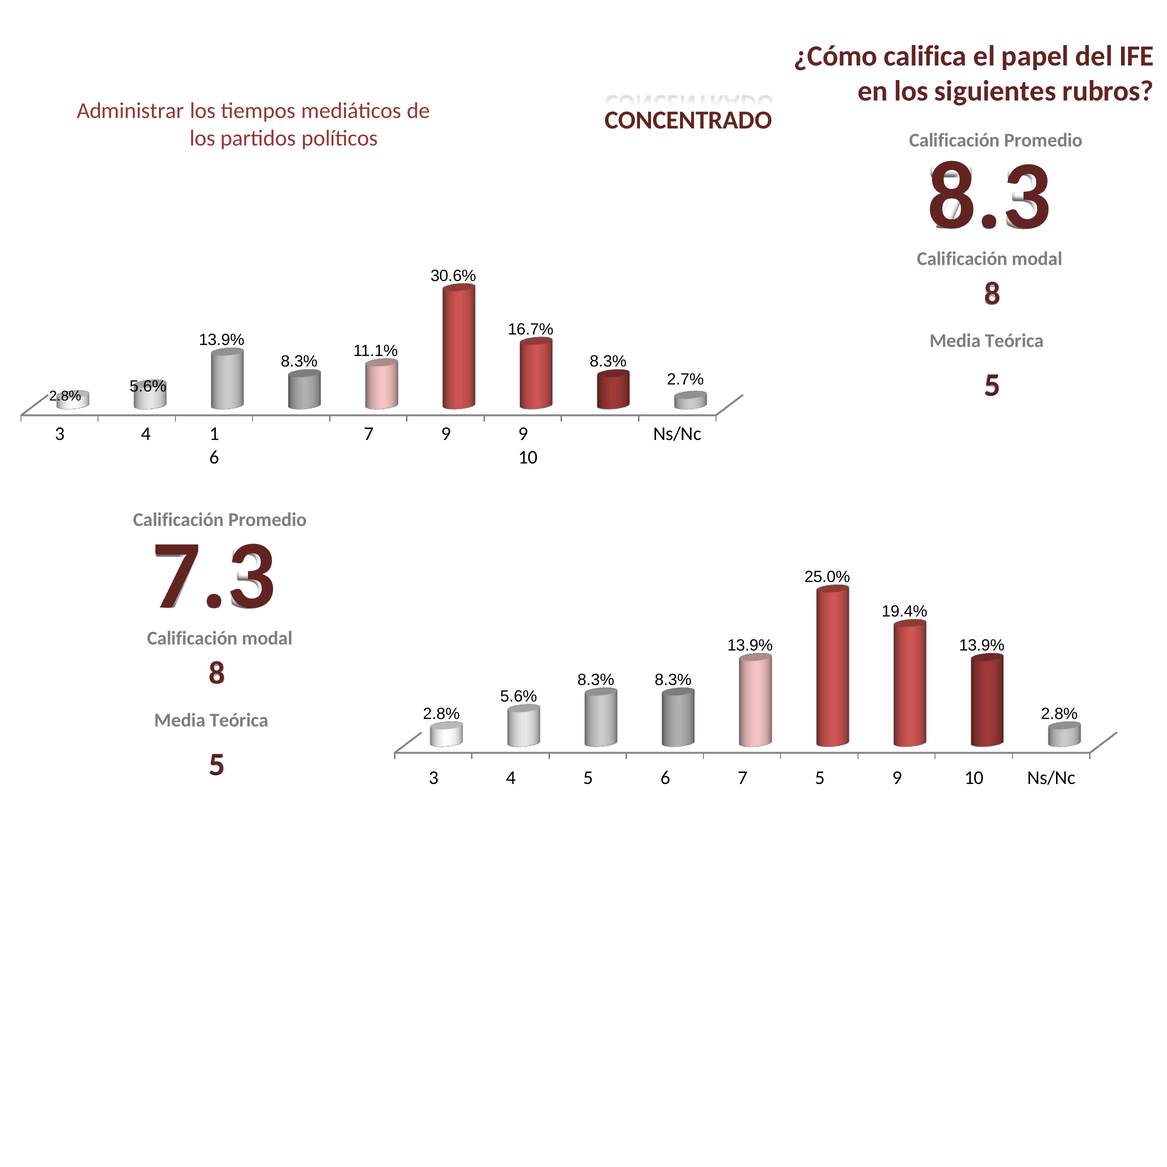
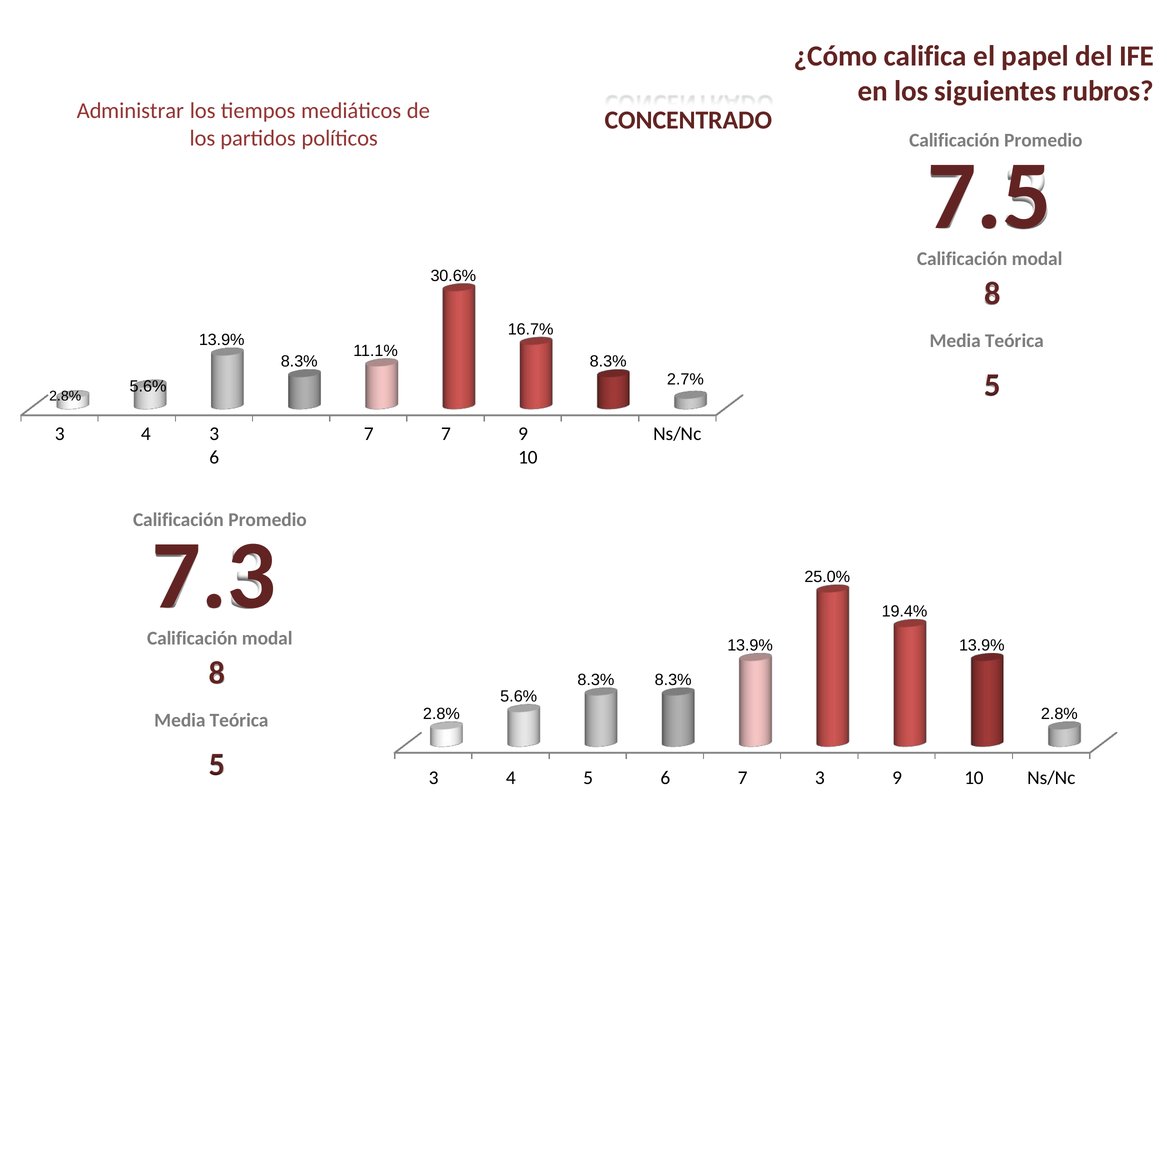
8.3: 8.3 -> 7.5
4 1: 1 -> 3
7 9: 9 -> 7
7 5: 5 -> 3
